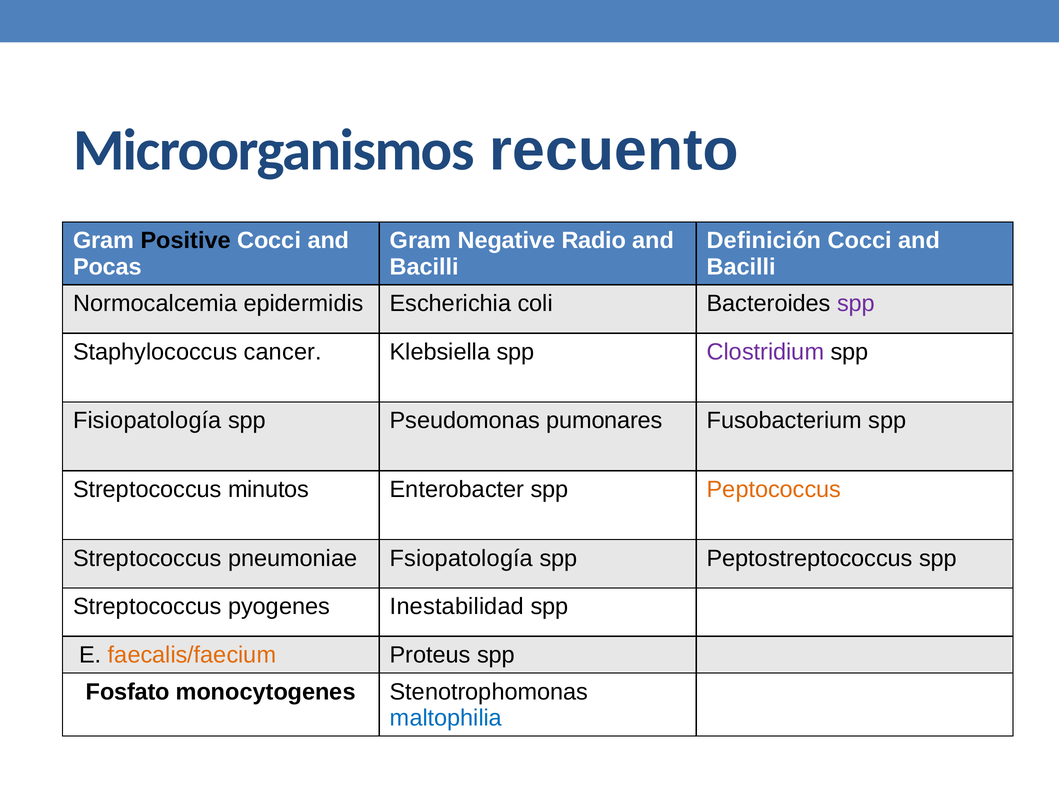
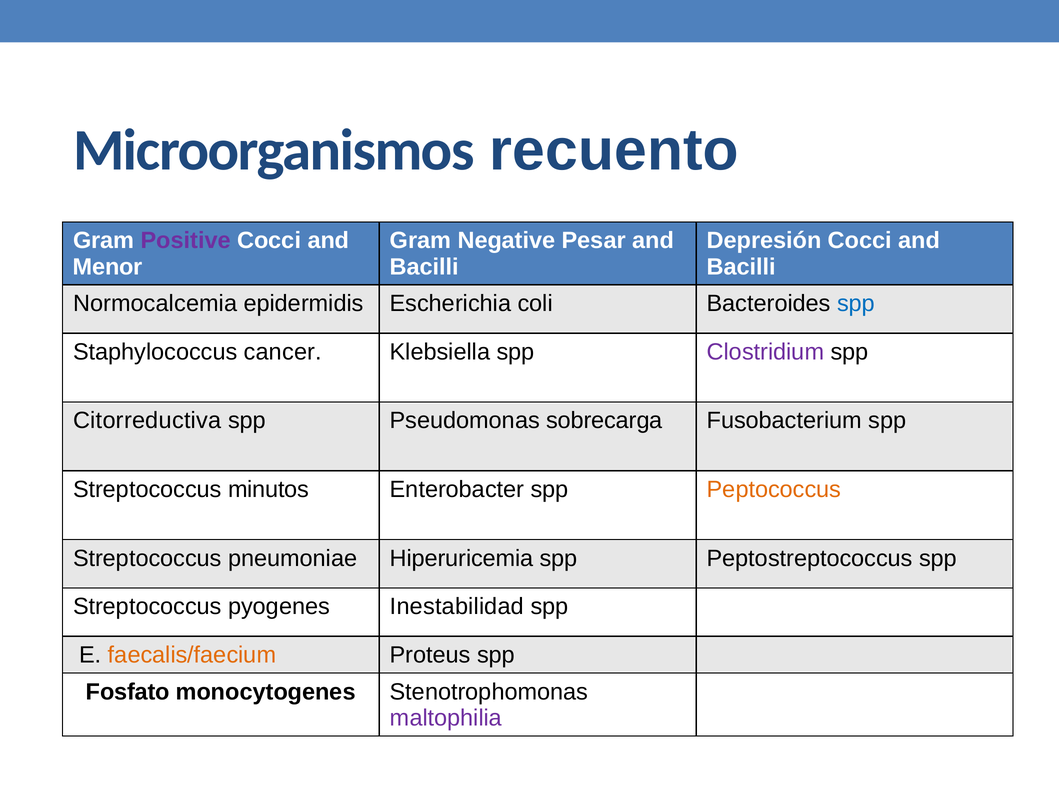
Positive colour: black -> purple
Radio: Radio -> Pesar
Definición: Definición -> Depresión
Pocas: Pocas -> Menor
spp at (856, 304) colour: purple -> blue
Fisiopatología: Fisiopatología -> Citorreductiva
pumonares: pumonares -> sobrecarga
Fsiopatología: Fsiopatología -> Hiperuricemia
maltophilia colour: blue -> purple
